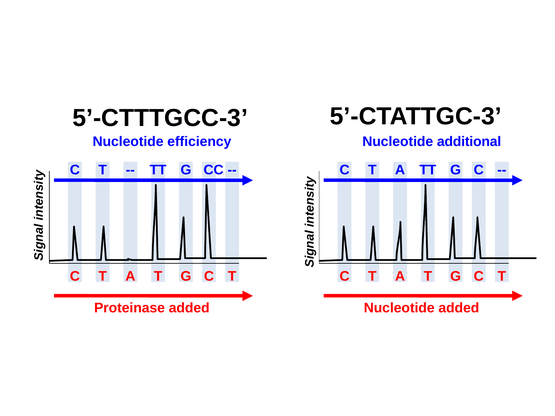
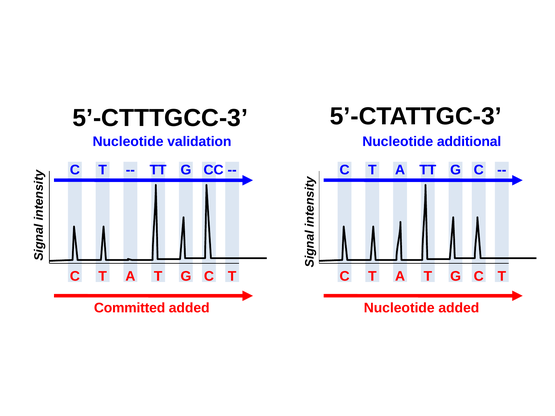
efficiency: efficiency -> validation
Proteinase: Proteinase -> Committed
